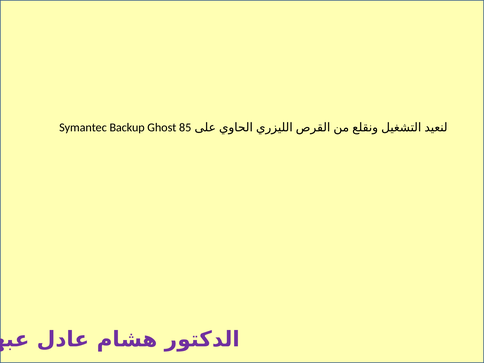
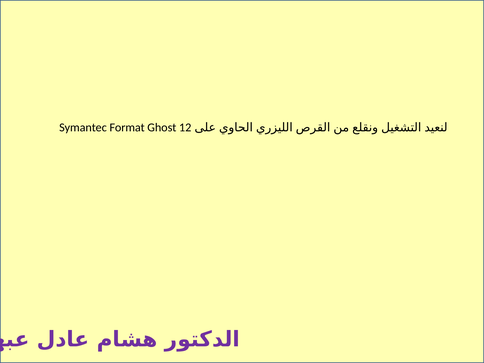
Backup: Backup -> Format
85: 85 -> 12
